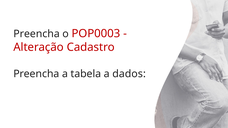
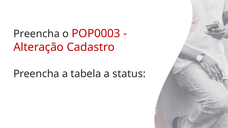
dados: dados -> status
